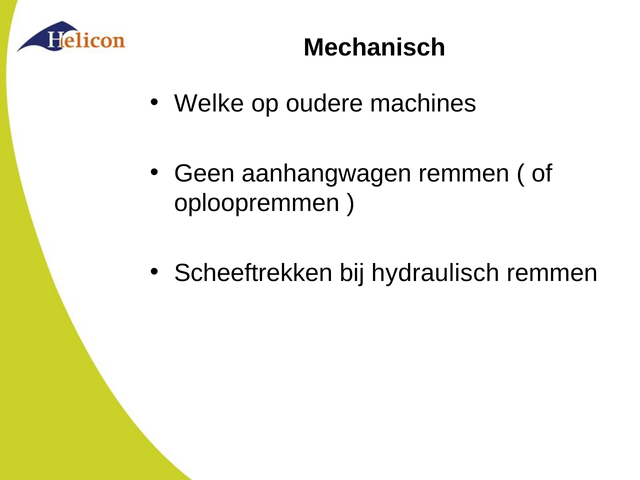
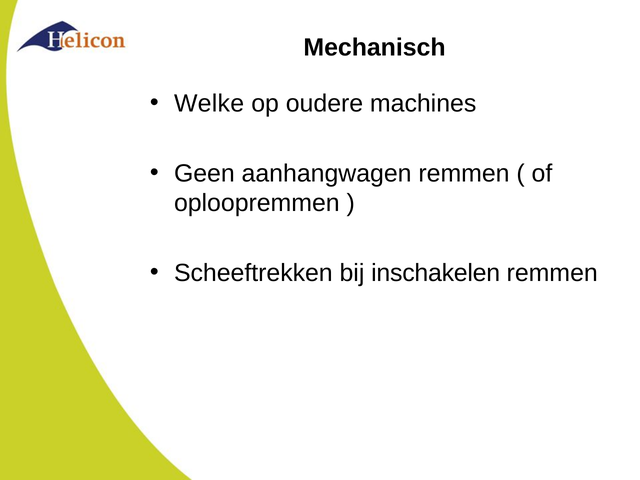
hydraulisch: hydraulisch -> inschakelen
